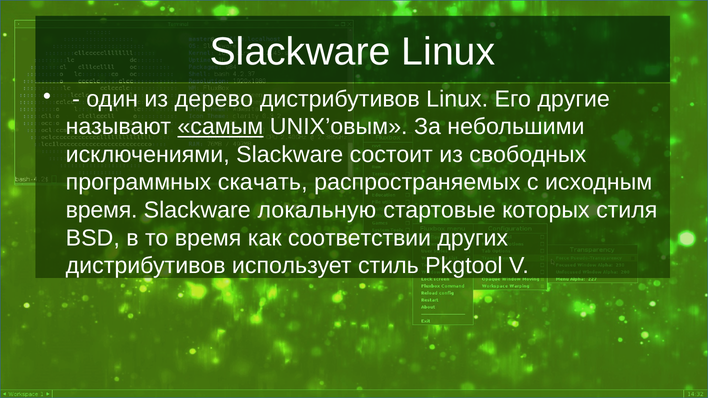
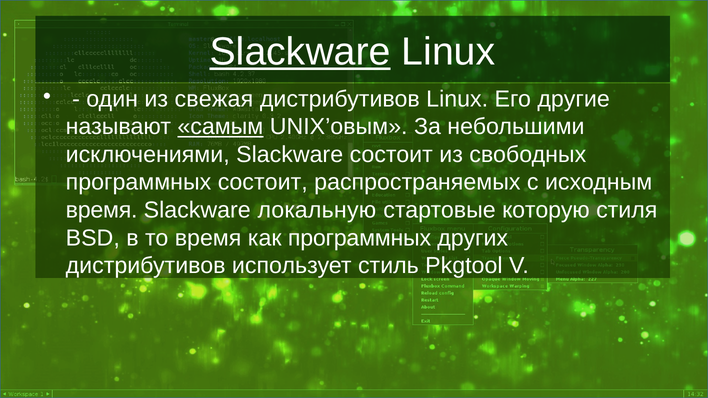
Slackware at (300, 52) underline: none -> present
дерево: дерево -> свежая
программных скачать: скачать -> состоит
которых: которых -> которую
как соответствии: соответствии -> программных
